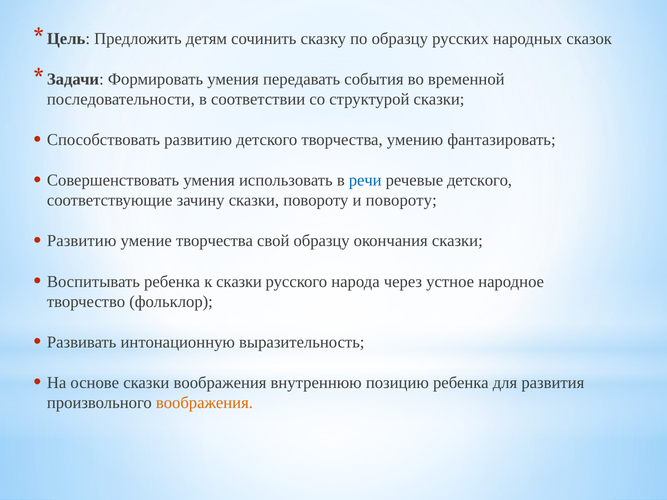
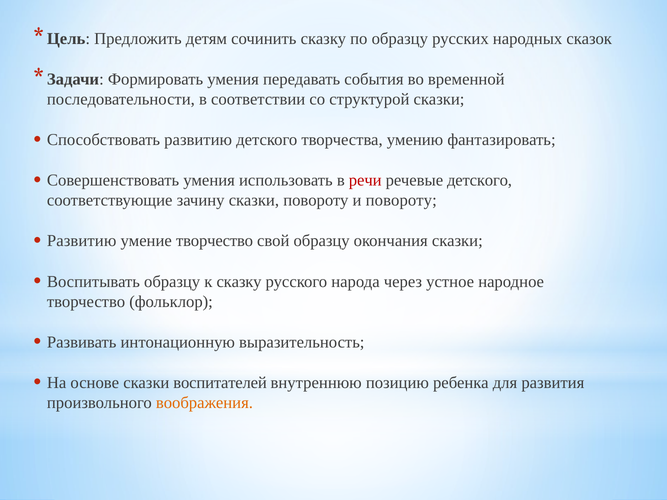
речи colour: blue -> red
умение творчества: творчества -> творчество
Воспитывать ребенка: ребенка -> образцу
к сказки: сказки -> сказку
сказки воображения: воображения -> воспитателей
